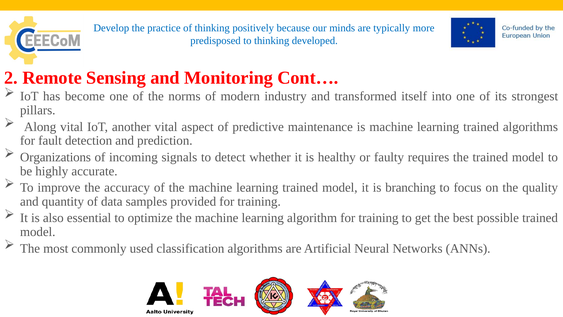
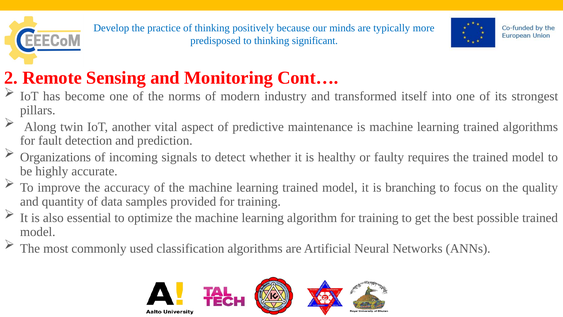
developed: developed -> significant
Along vital: vital -> twin
